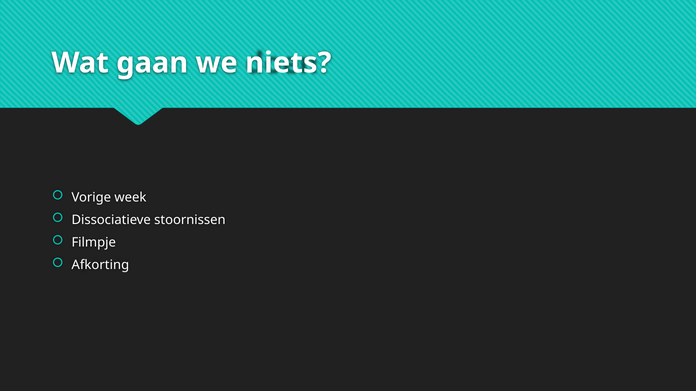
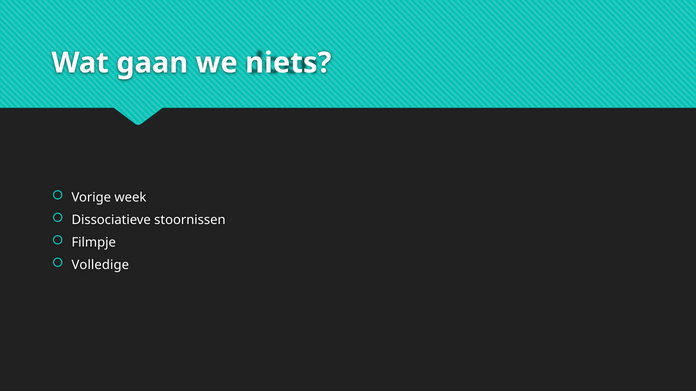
Afkorting: Afkorting -> Volledige
